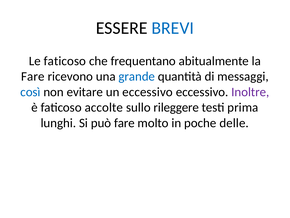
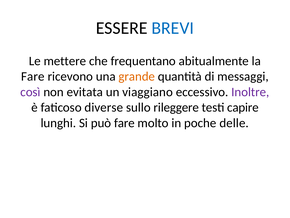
Le faticoso: faticoso -> mettere
grande colour: blue -> orange
così colour: blue -> purple
evitare: evitare -> evitata
un eccessivo: eccessivo -> viaggiano
accolte: accolte -> diverse
prima: prima -> capire
